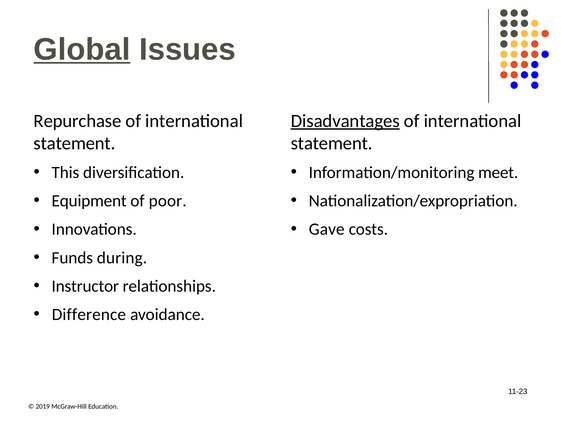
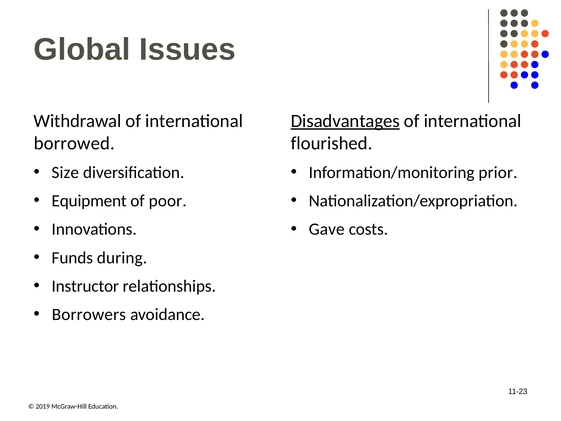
Global underline: present -> none
Repurchase: Repurchase -> Withdrawal
statement at (75, 143): statement -> borrowed
statement at (332, 143): statement -> flourished
This: This -> Size
meet: meet -> prior
Difference: Difference -> Borrowers
